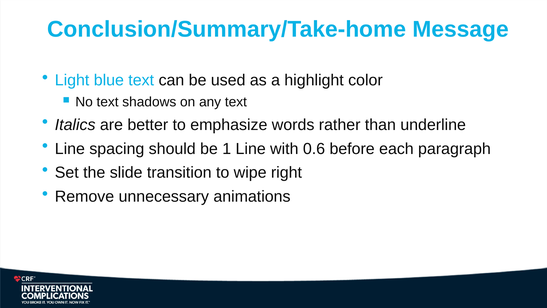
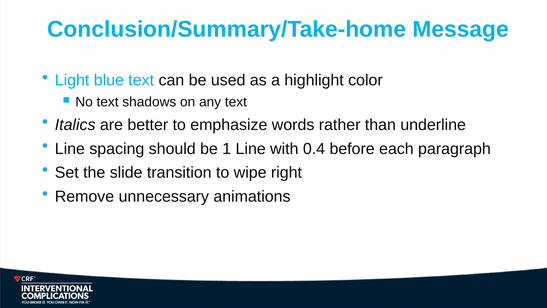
0.6: 0.6 -> 0.4
